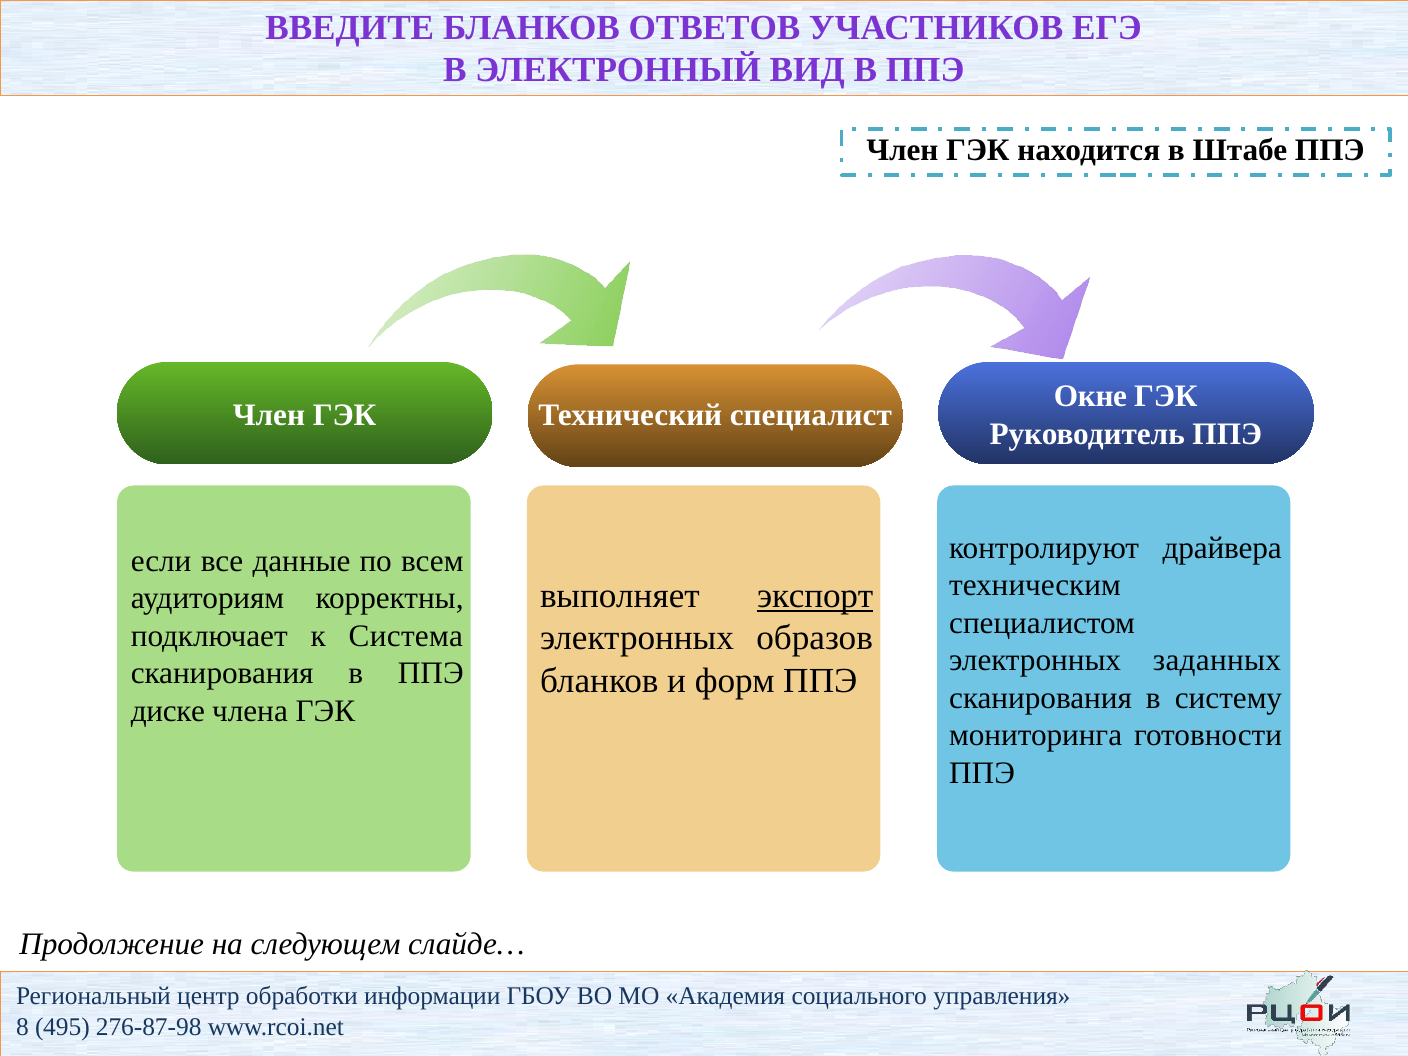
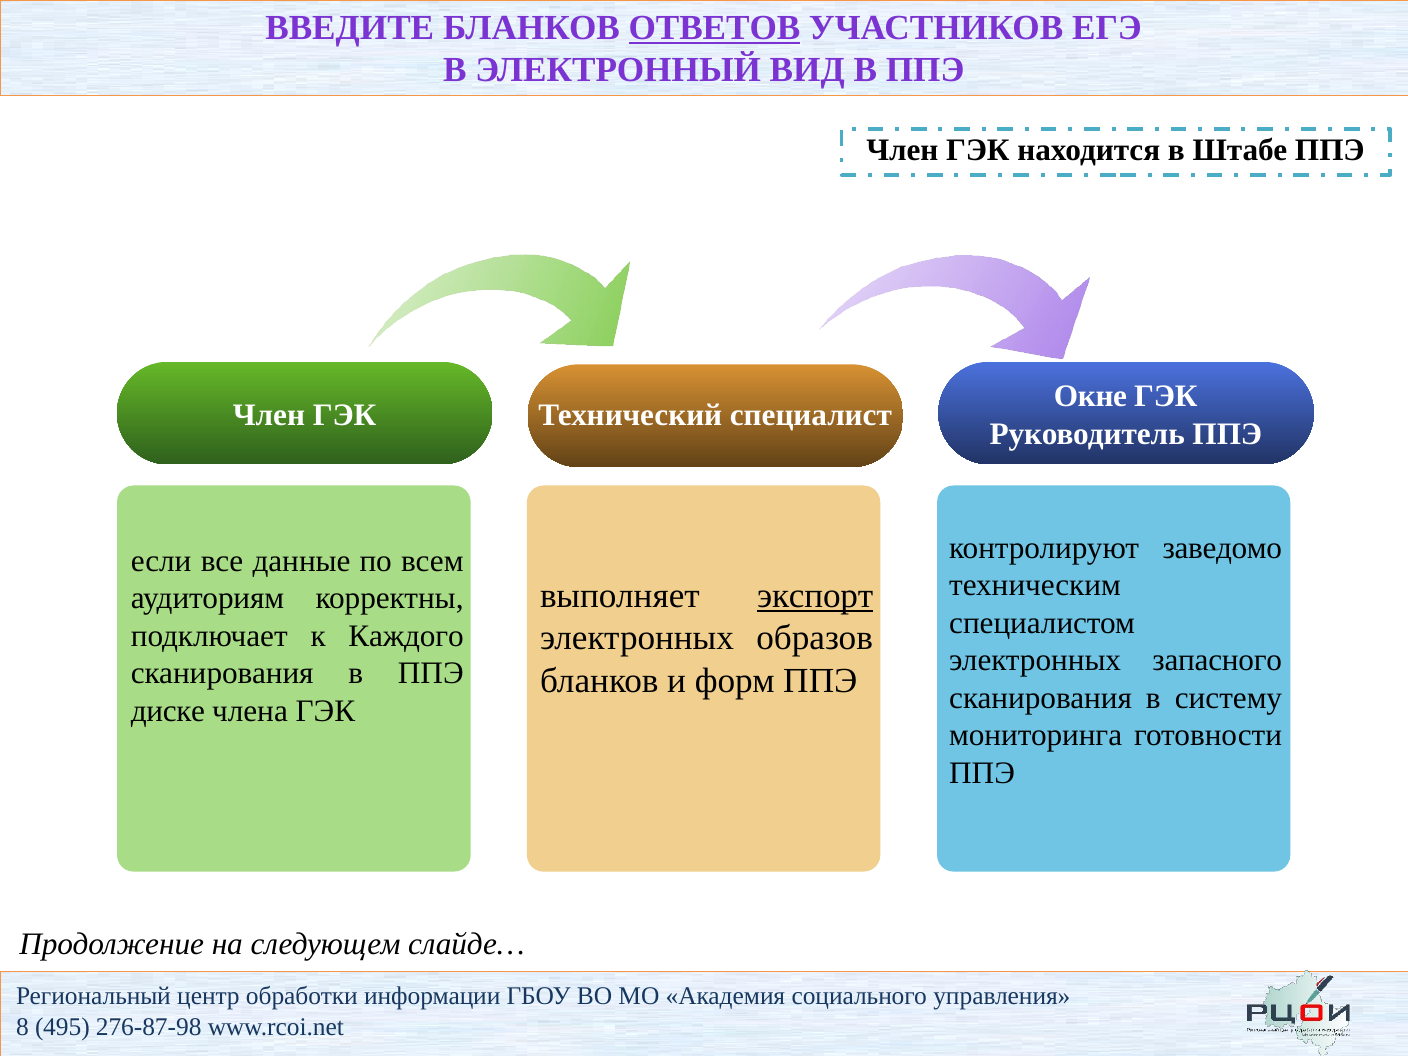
ОТВЕТОВ underline: none -> present
драйвера: драйвера -> заведомо
Система: Система -> Каждого
заданных: заданных -> запасного
